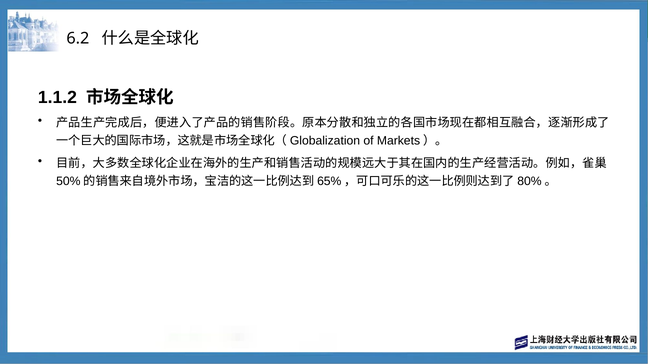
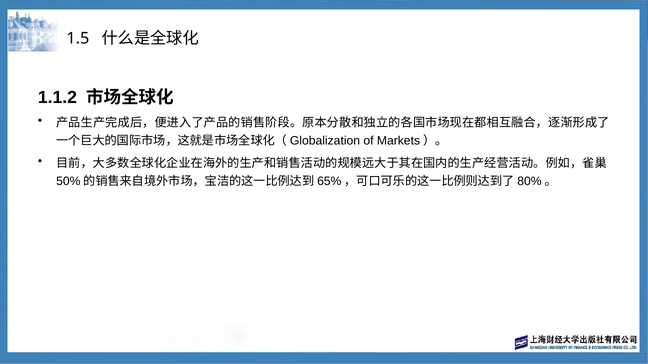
6.2: 6.2 -> 1.5
